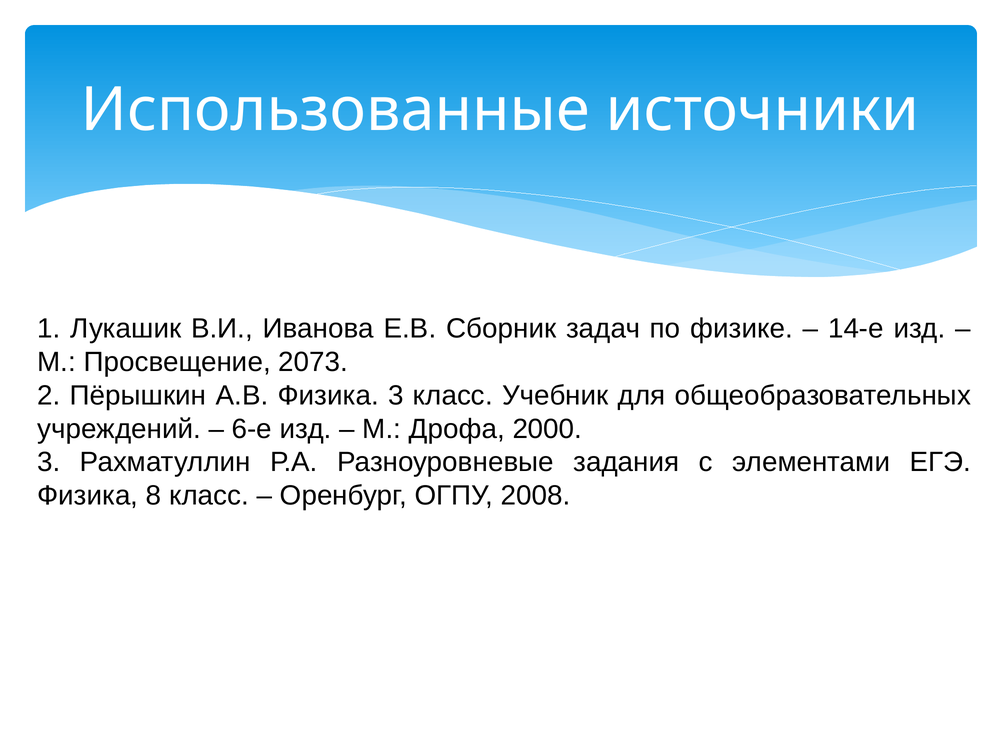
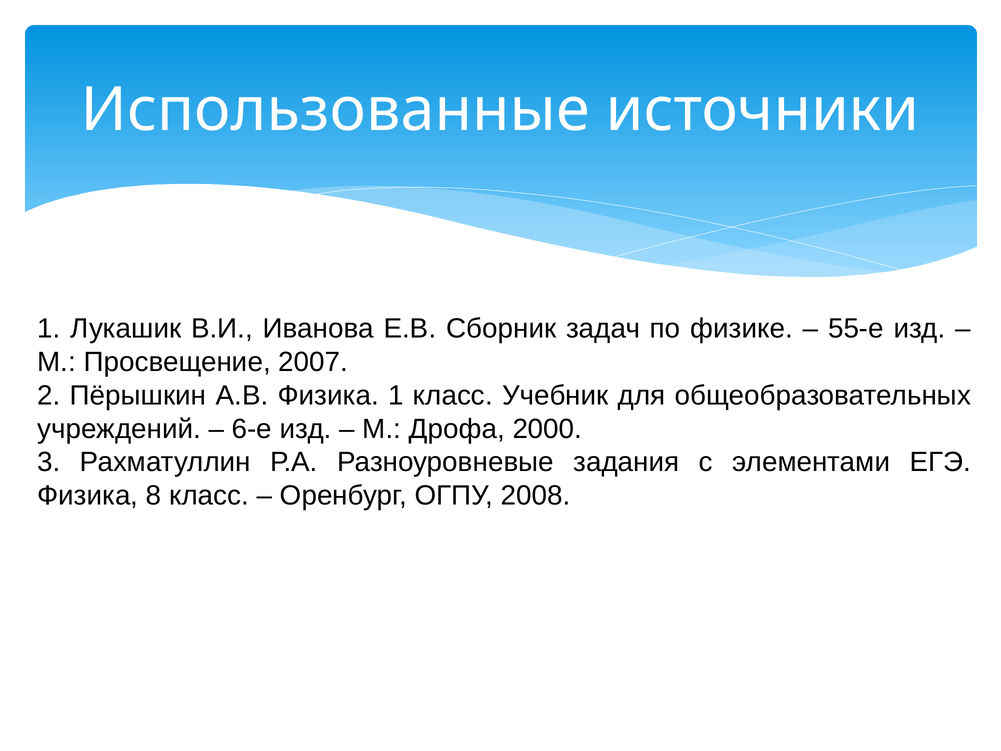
14-е: 14-е -> 55-е
2073: 2073 -> 2007
Физика 3: 3 -> 1
